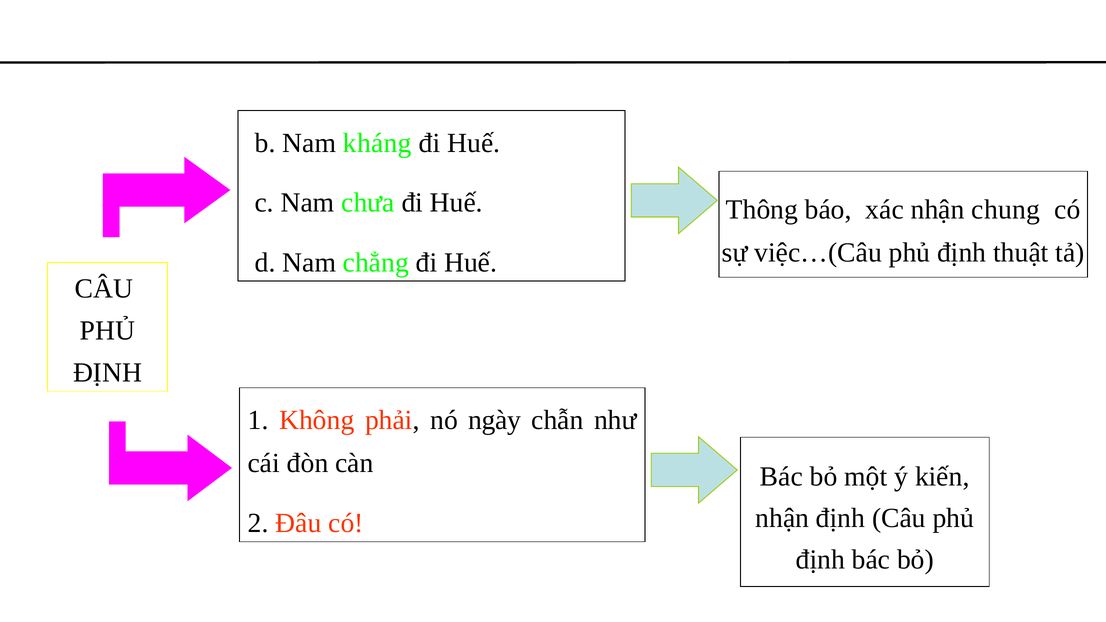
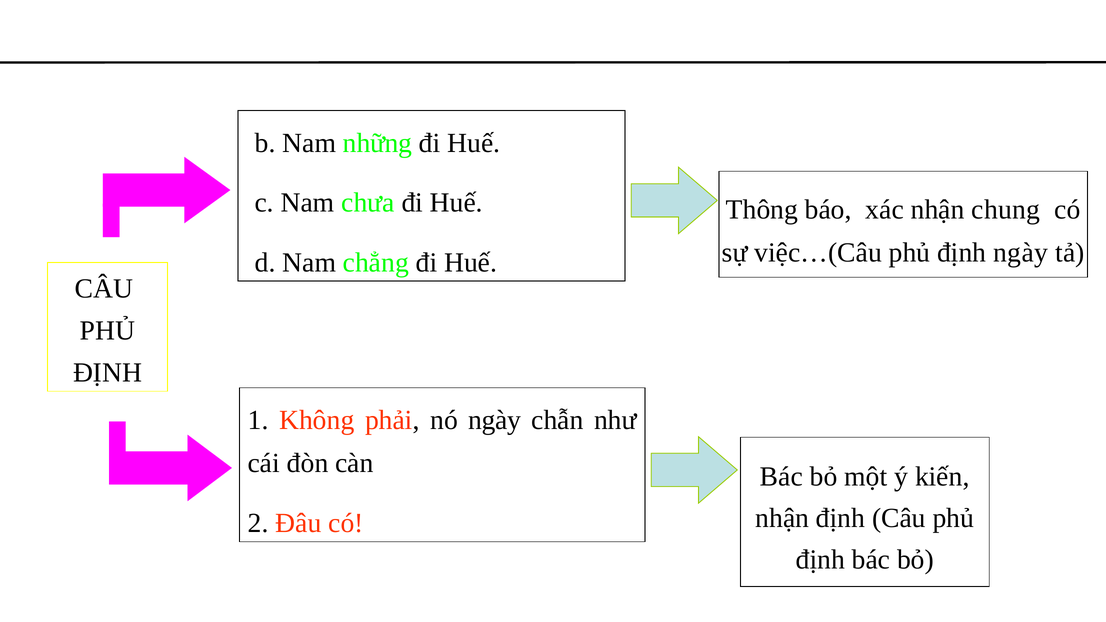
kháng: kháng -> những
định thuật: thuật -> ngày
